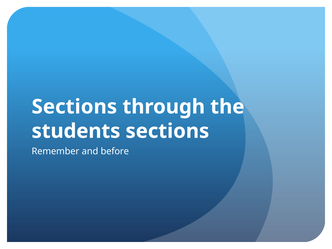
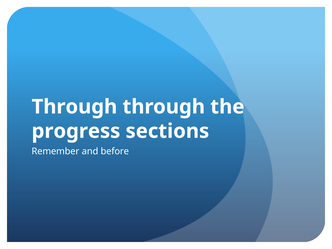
Sections at (74, 107): Sections -> Through
students: students -> progress
